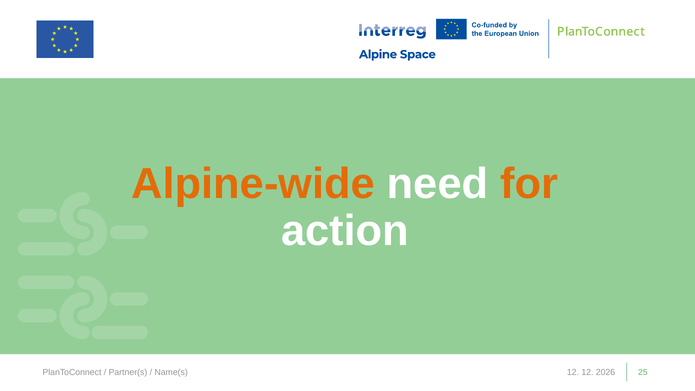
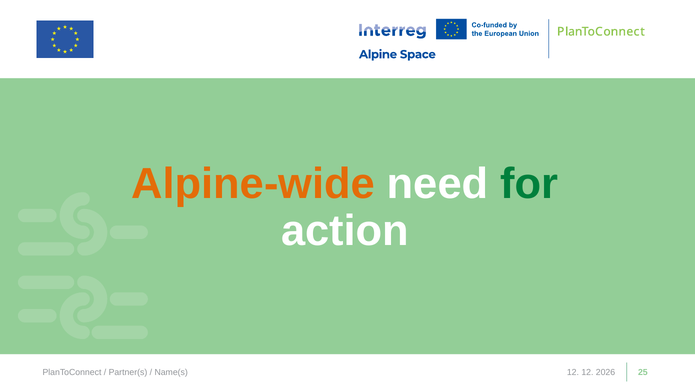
for colour: orange -> green
